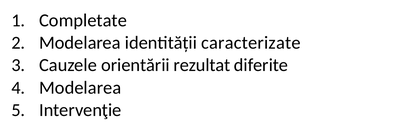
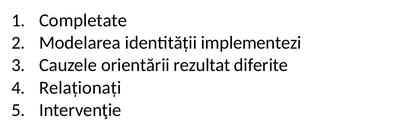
caracterizate: caracterizate -> implementezi
Modelarea at (80, 88): Modelarea -> Relaționați
